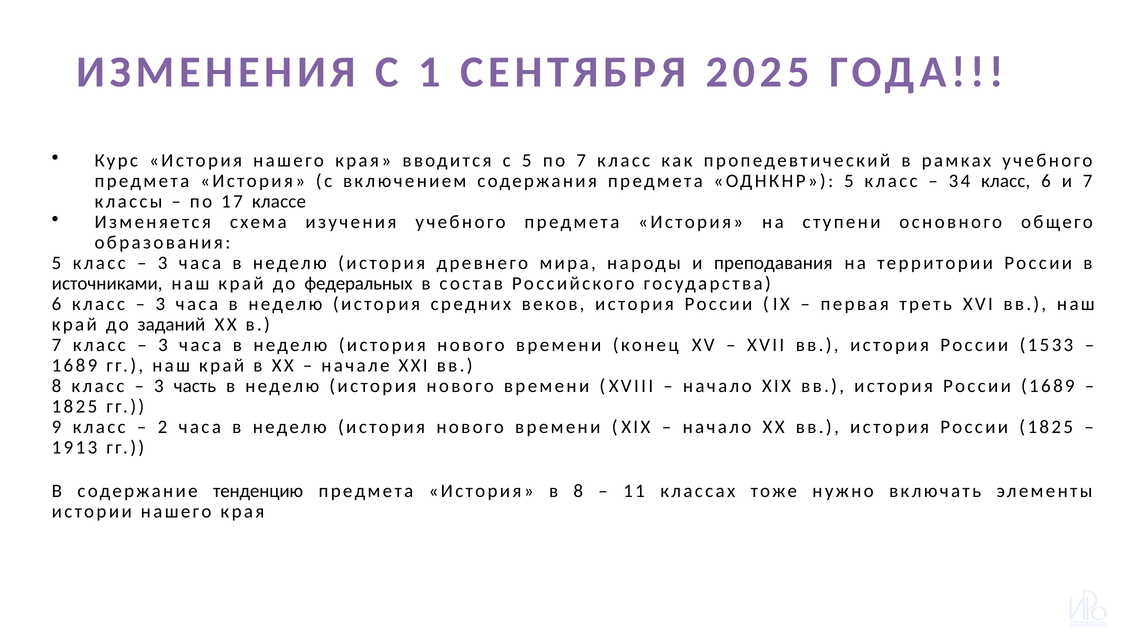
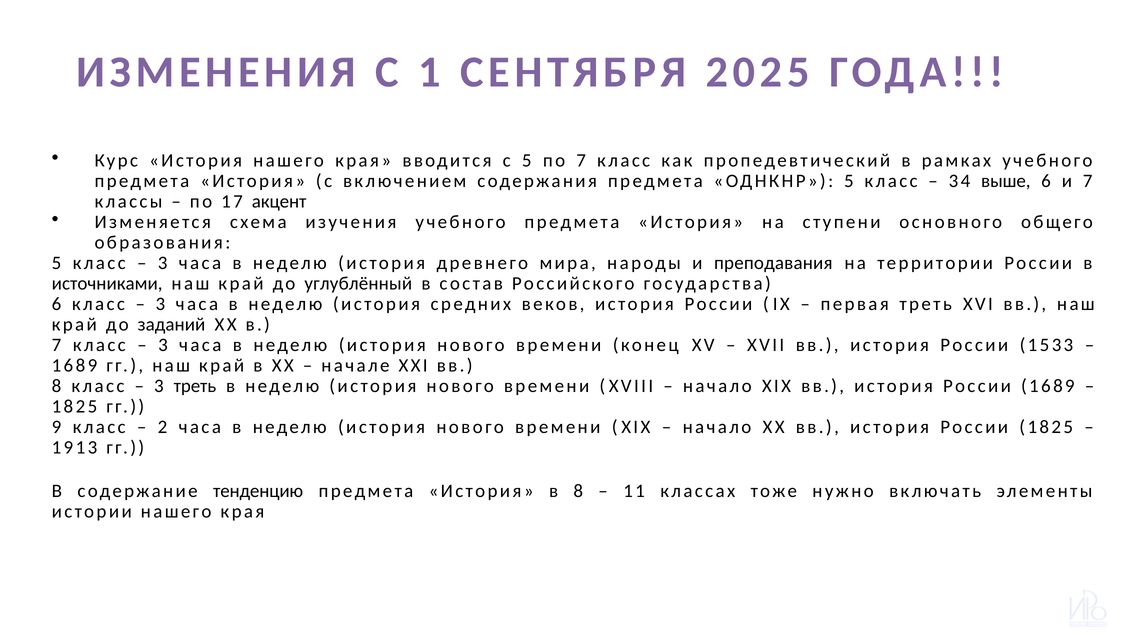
34 класс: класс -> выше
классе: классе -> акцент
федеральных: федеральных -> углублённый
3 часть: часть -> треть
